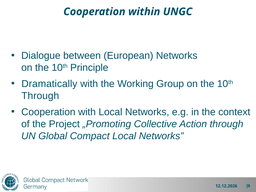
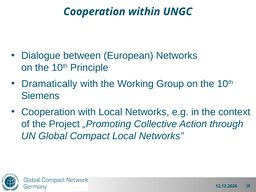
Through at (40, 96): Through -> Siemens
